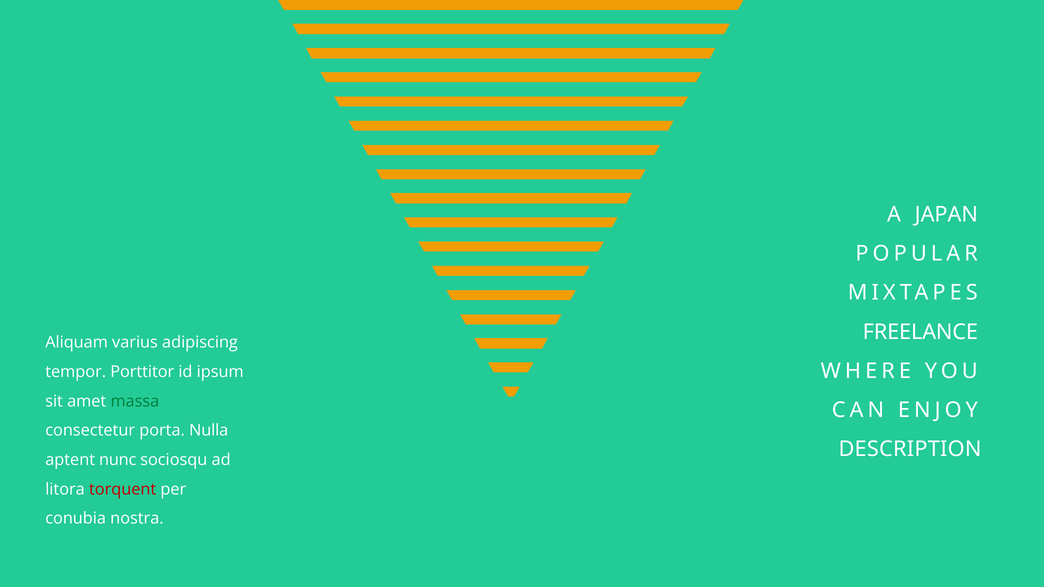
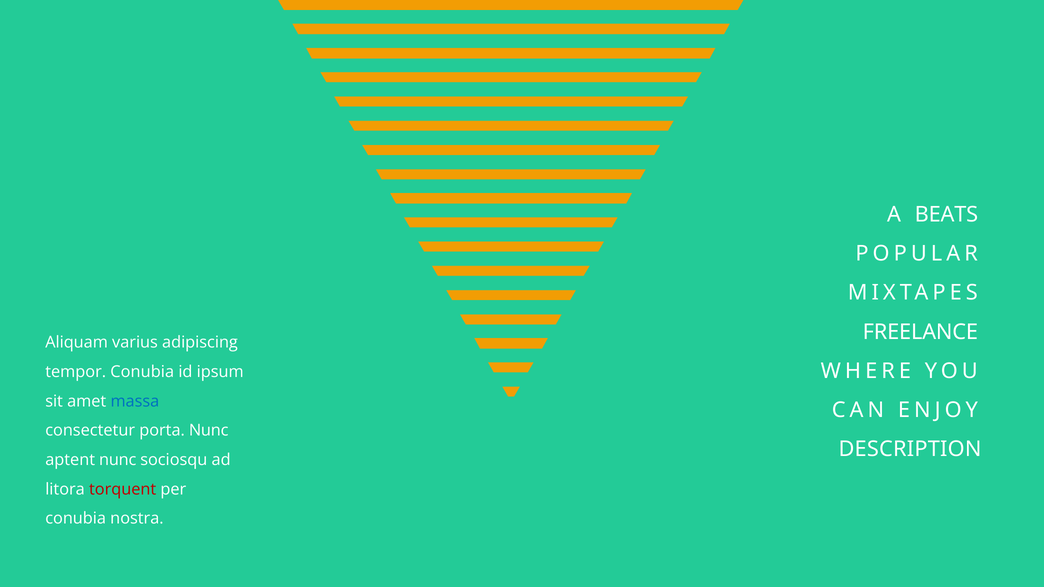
JAPAN: JAPAN -> BEATS
tempor Porttitor: Porttitor -> Conubia
massa colour: green -> blue
porta Nulla: Nulla -> Nunc
